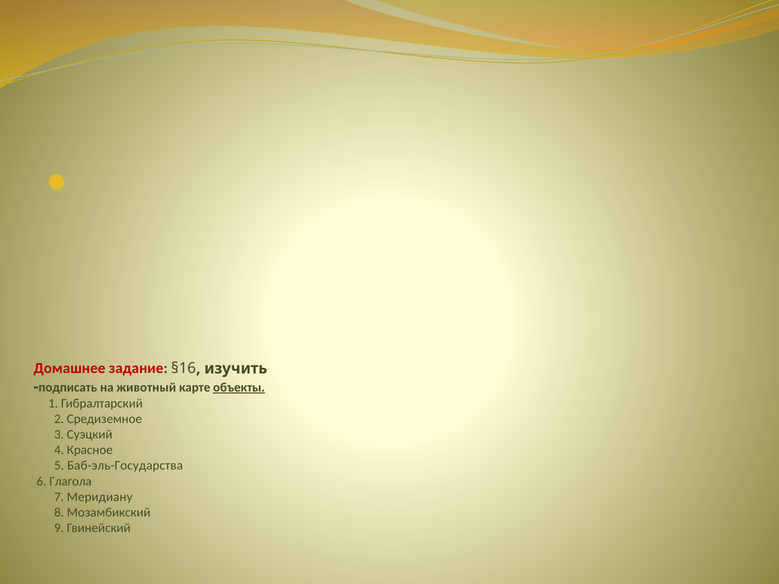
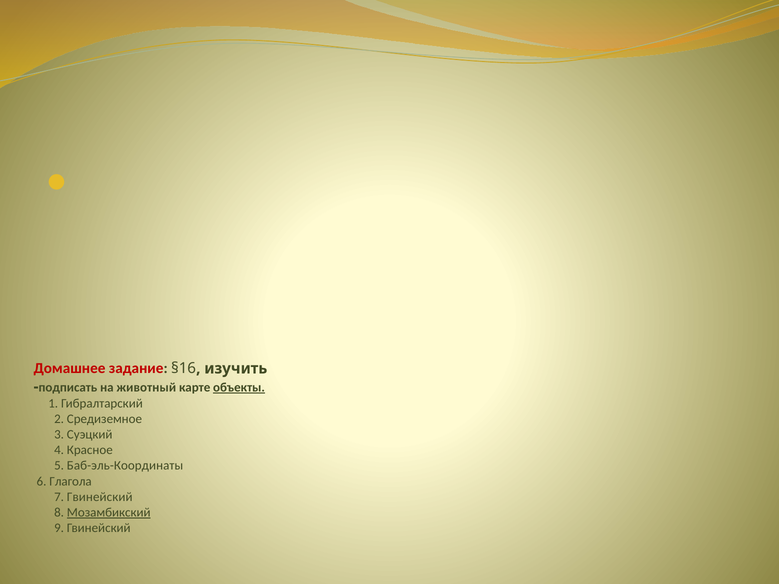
Баб-эль-Государства: Баб-эль-Государства -> Баб-эль-Координаты
7 Меридиану: Меридиану -> Гвинейский
Мозамбикский underline: none -> present
